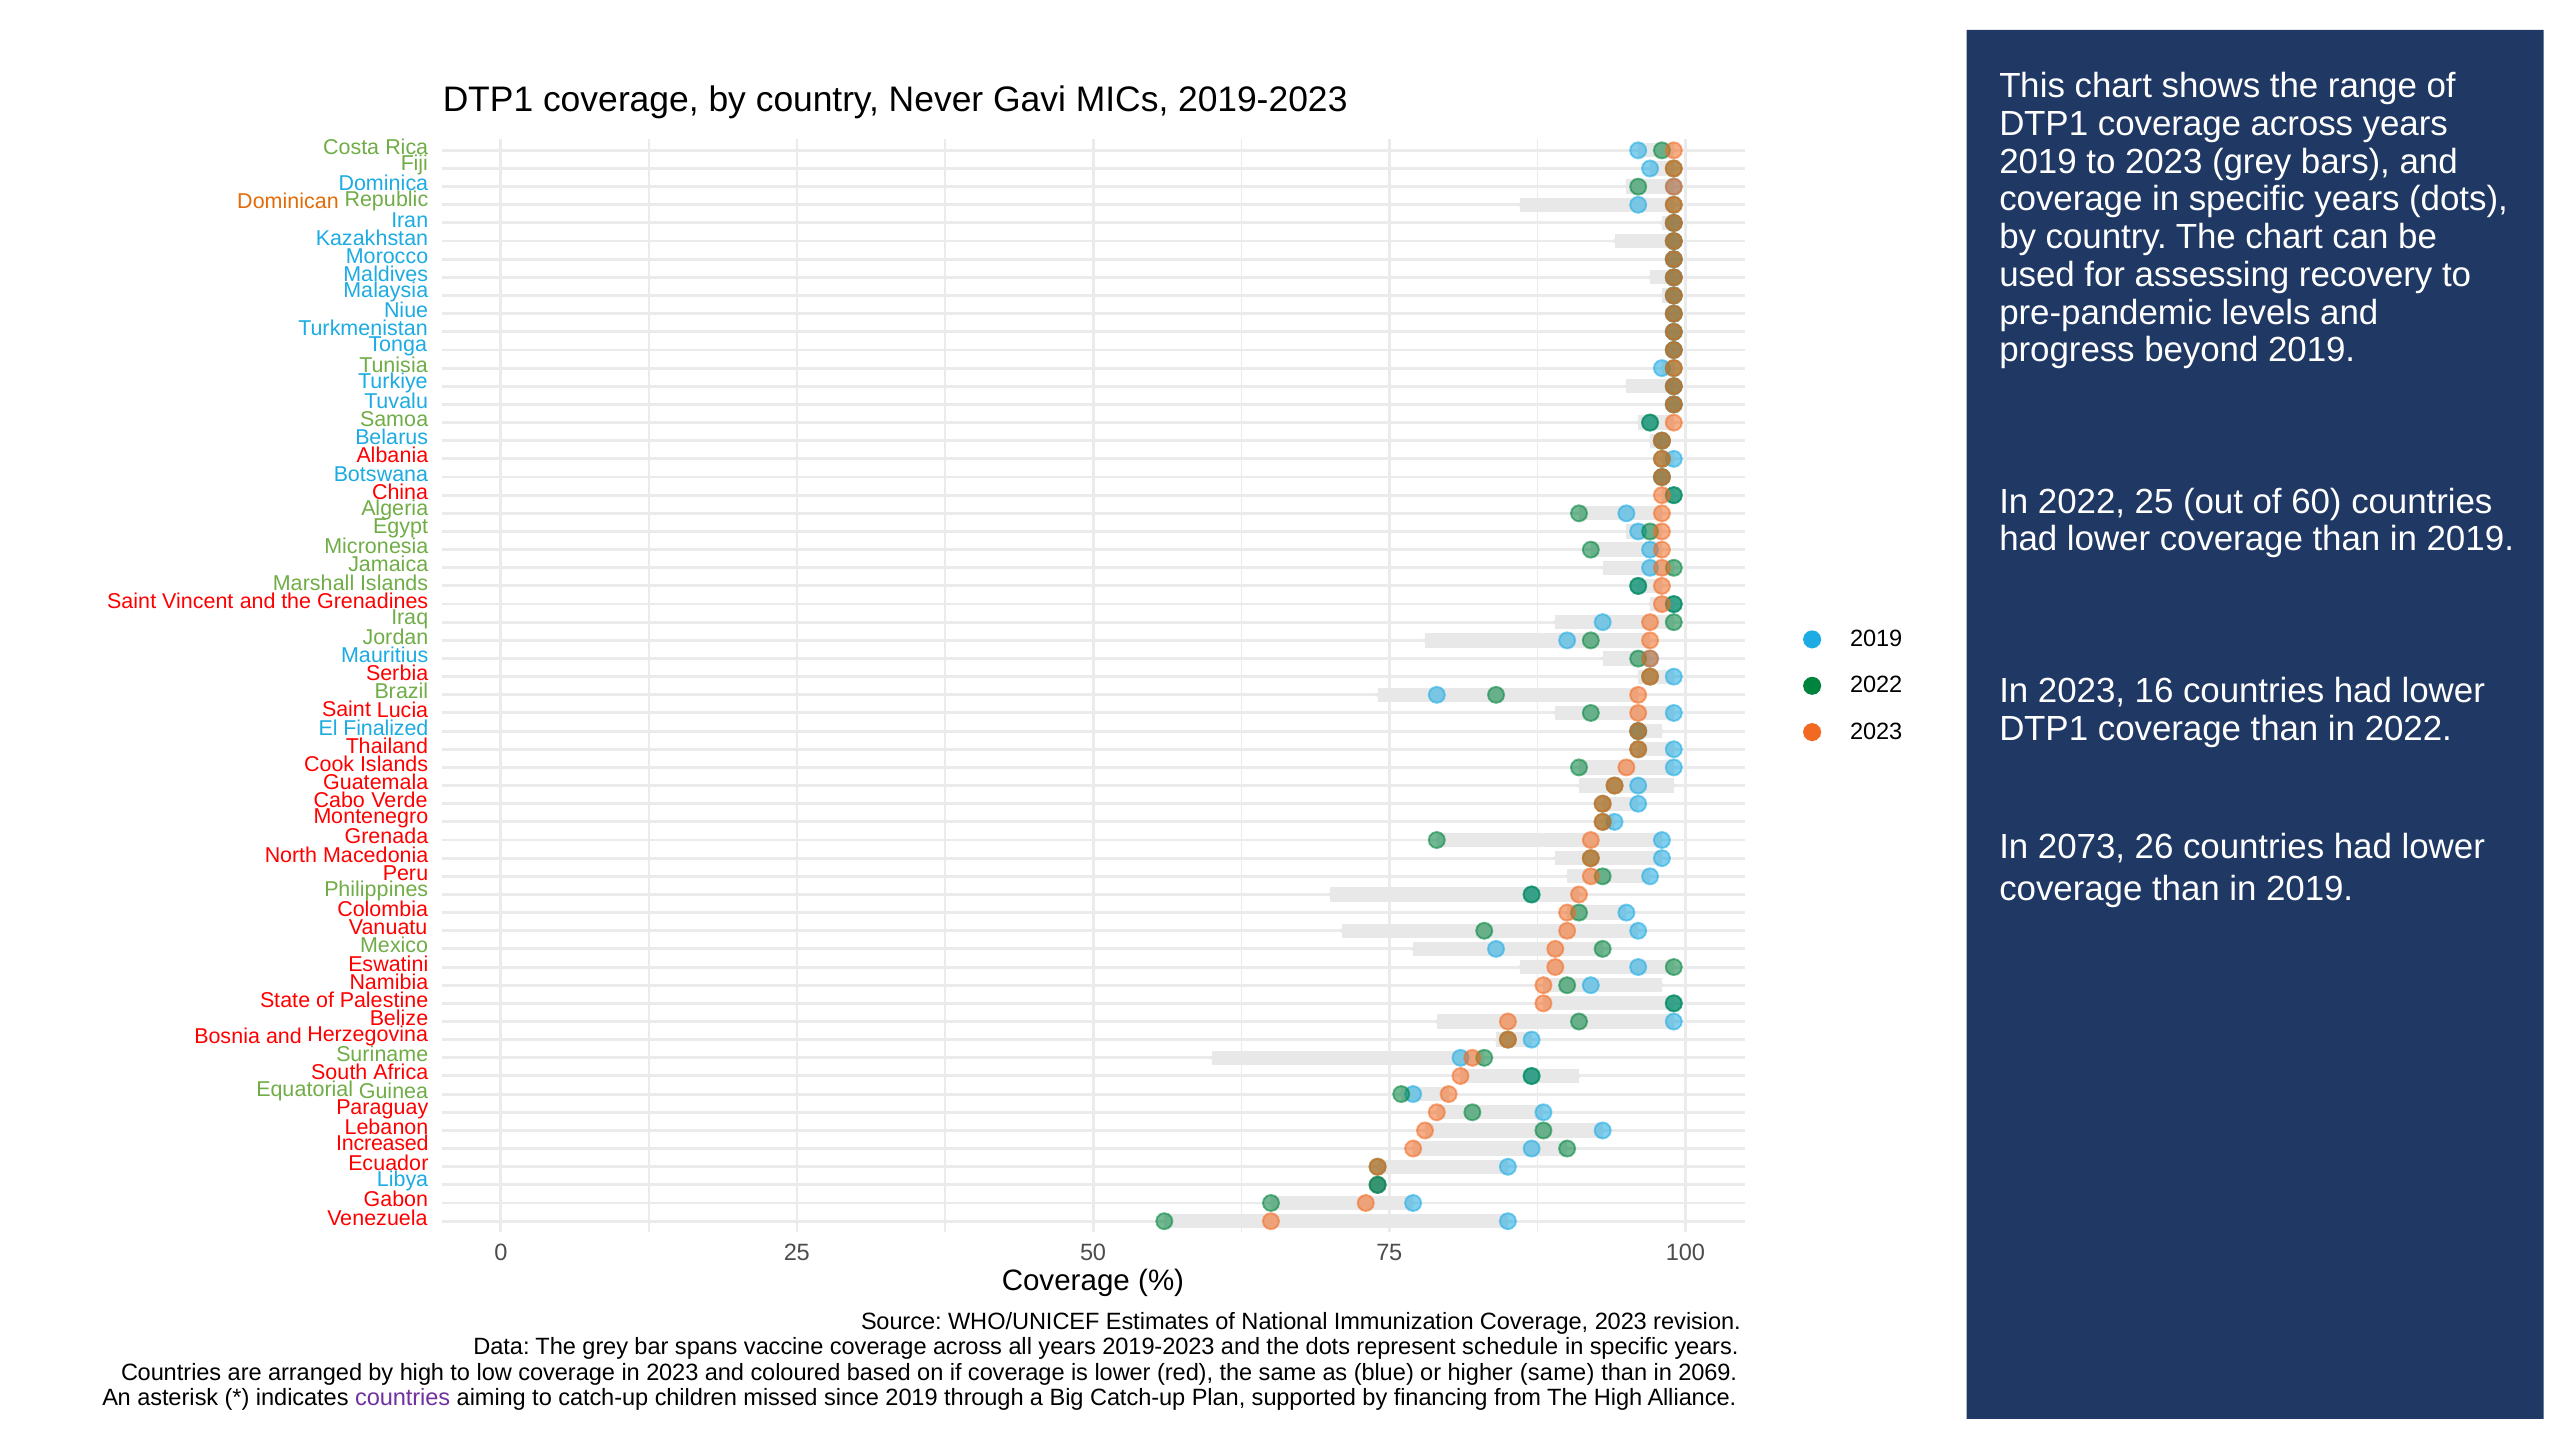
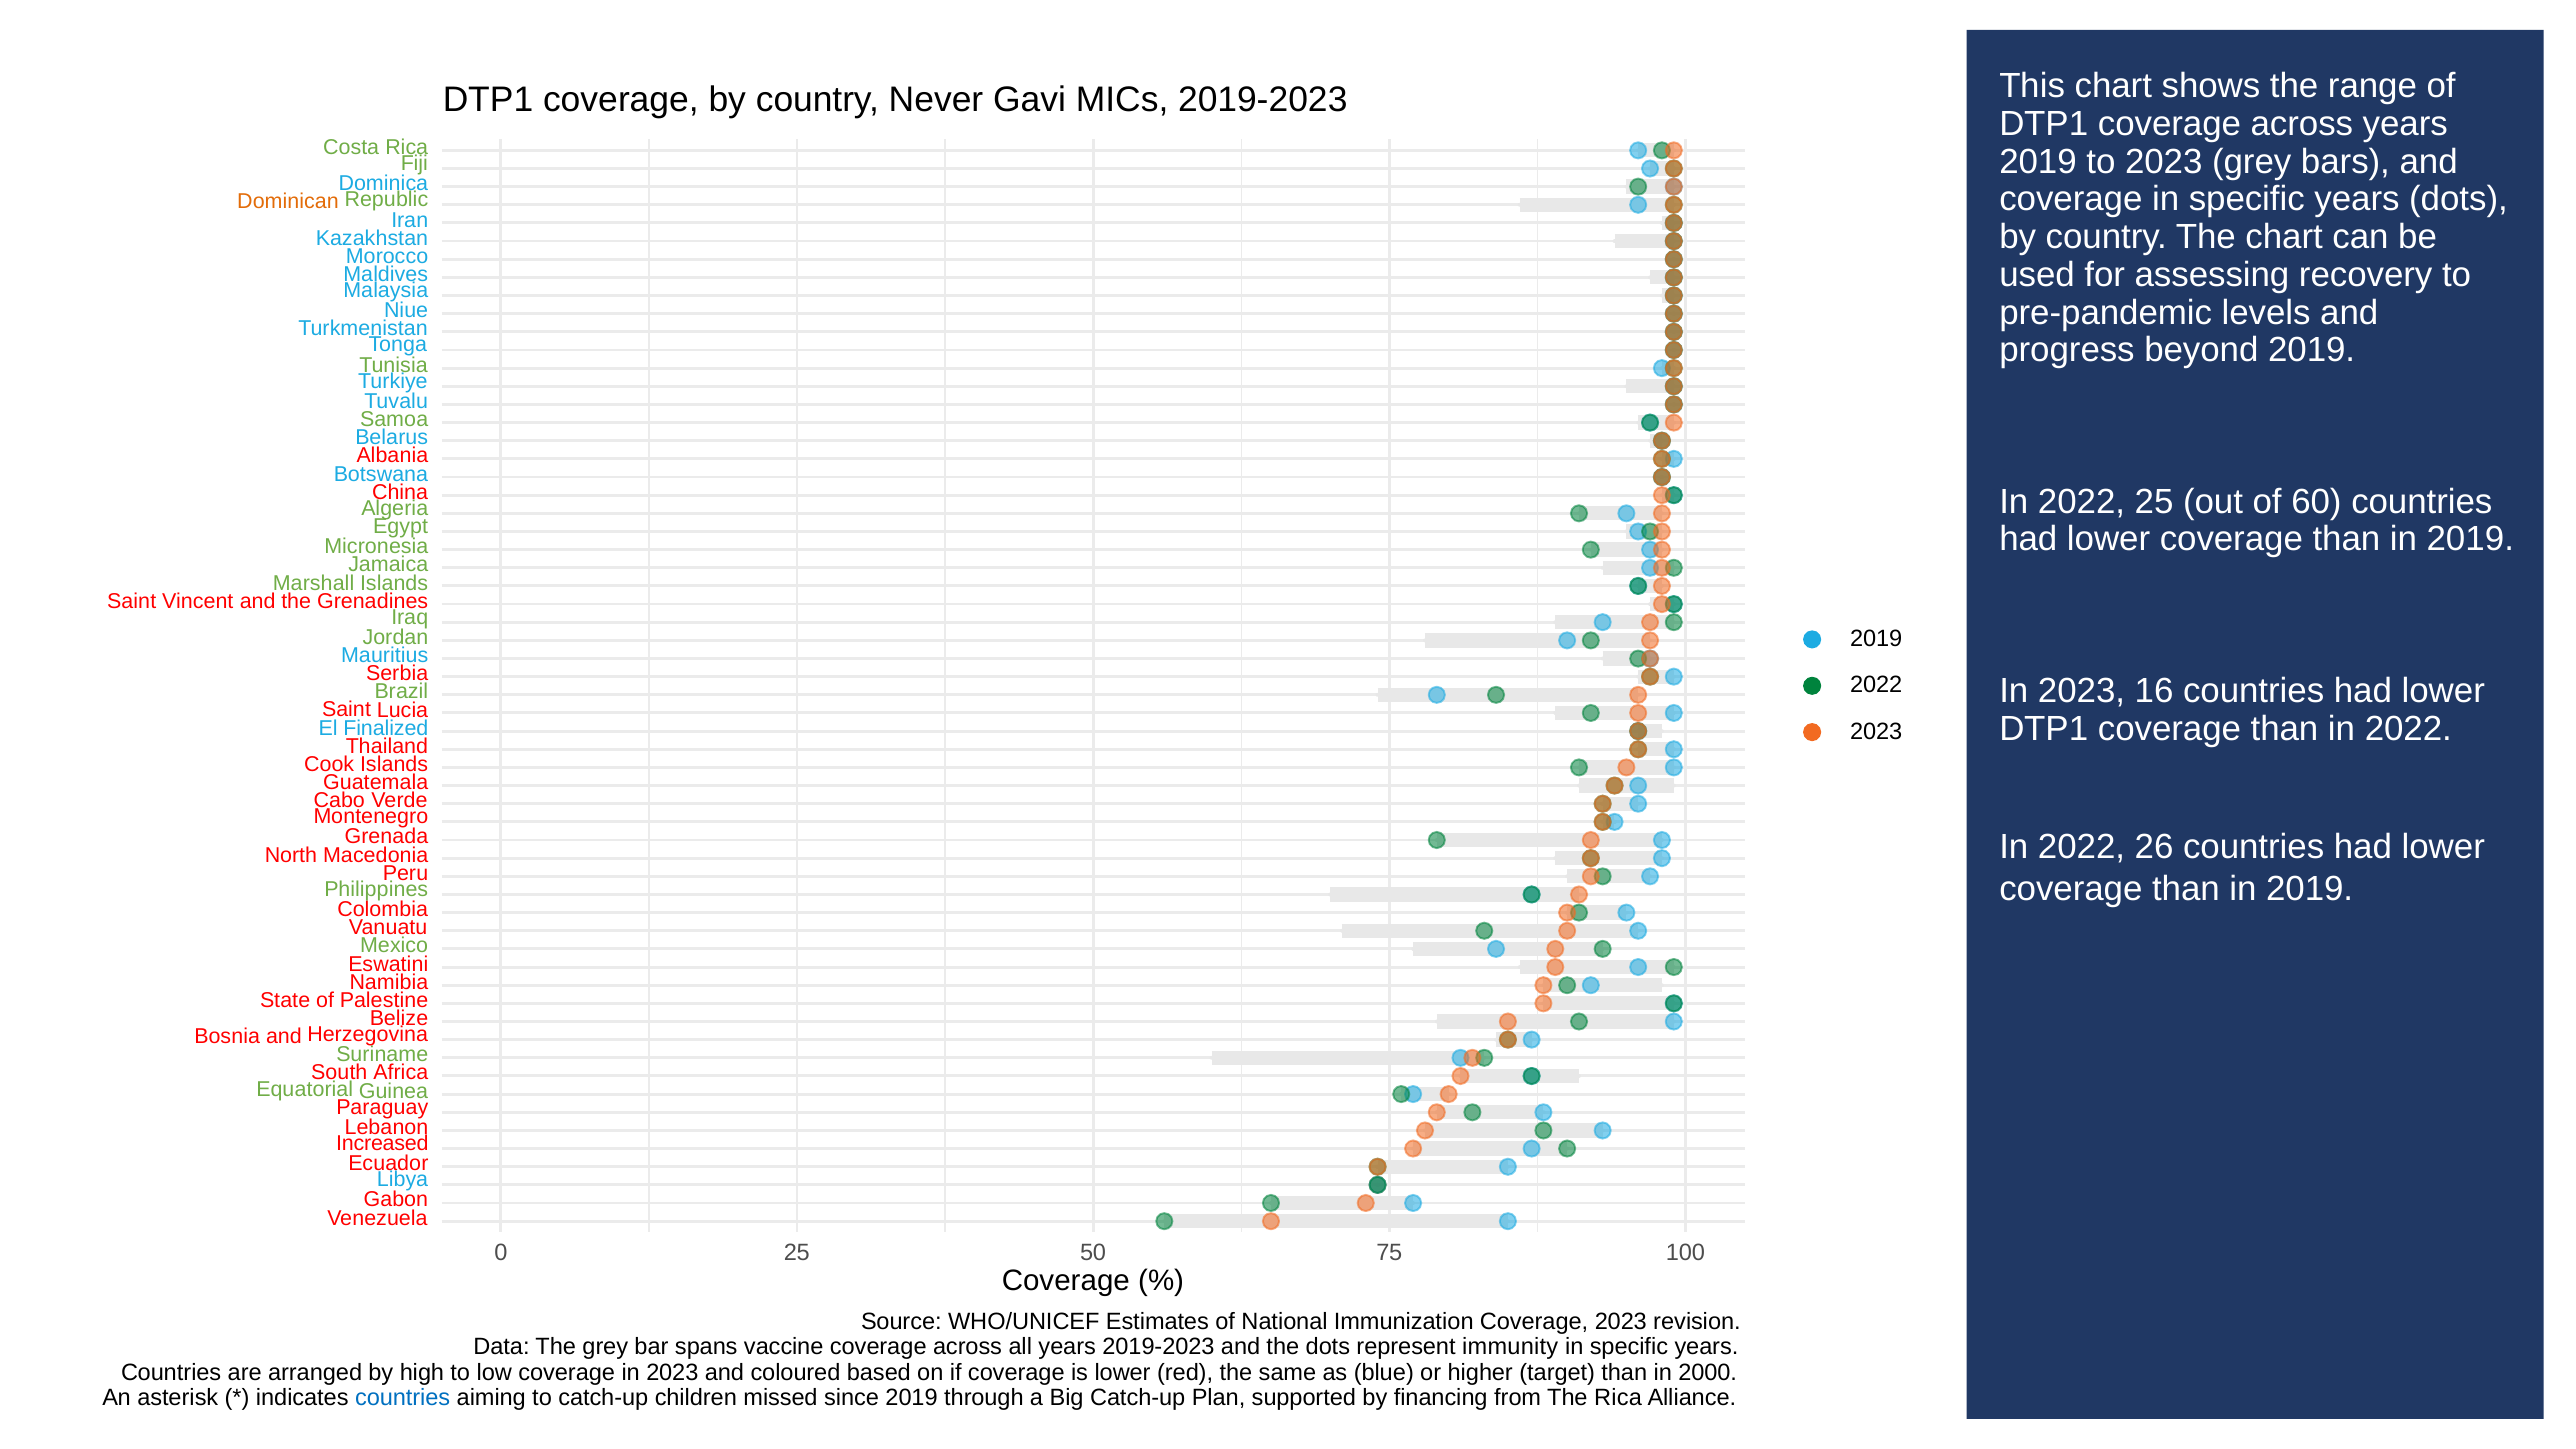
2073 at (2082, 847): 2073 -> 2022
schedule: schedule -> immunity
higher same: same -> target
2069: 2069 -> 2000
countries at (403, 1398) colour: purple -> blue
The High: High -> Rica
